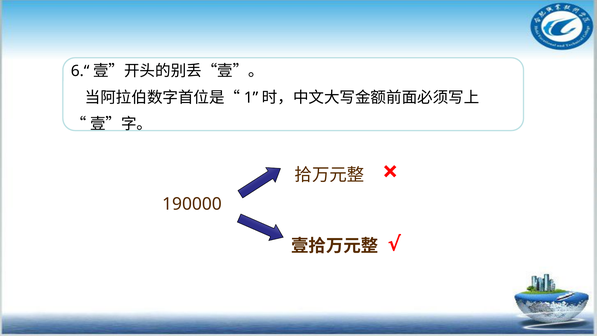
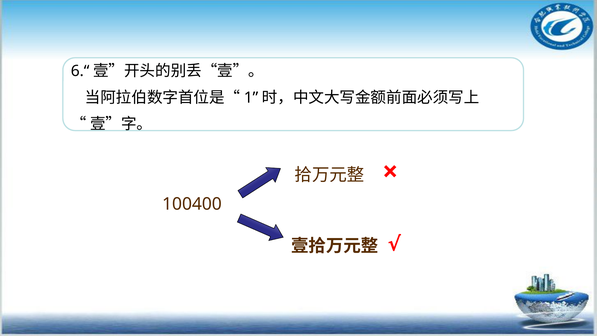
190000: 190000 -> 100400
